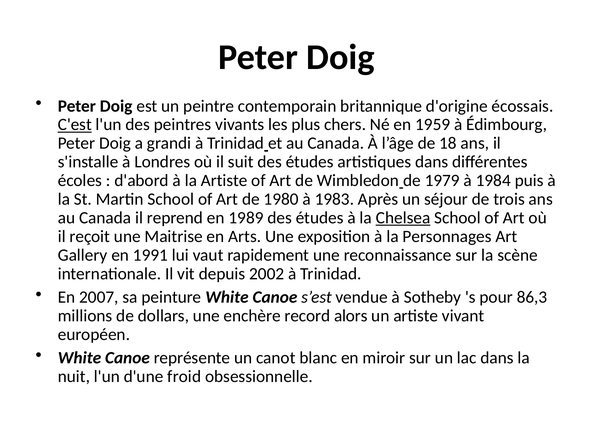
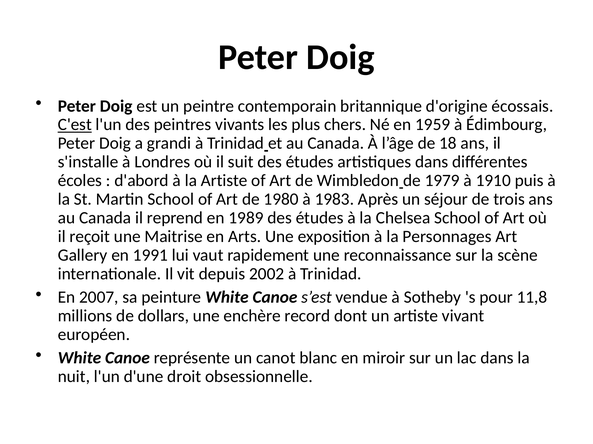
1984: 1984 -> 1910
Chelsea underline: present -> none
86,3: 86,3 -> 11,8
alors: alors -> dont
froid: froid -> droit
